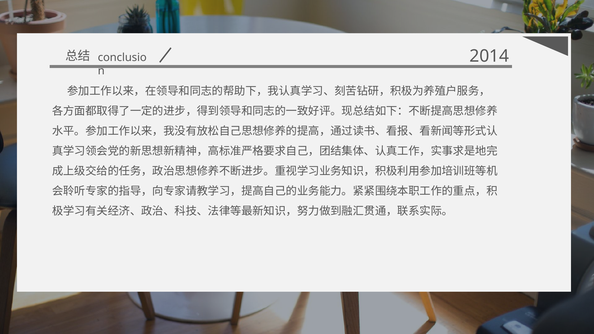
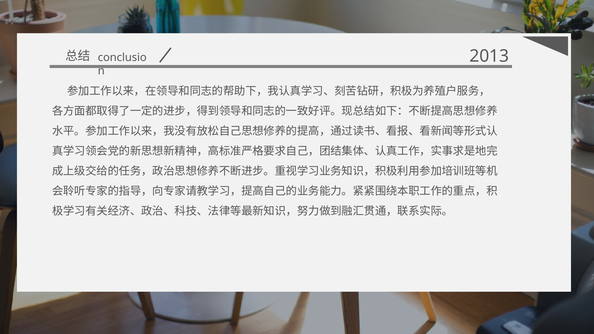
2014: 2014 -> 2013
